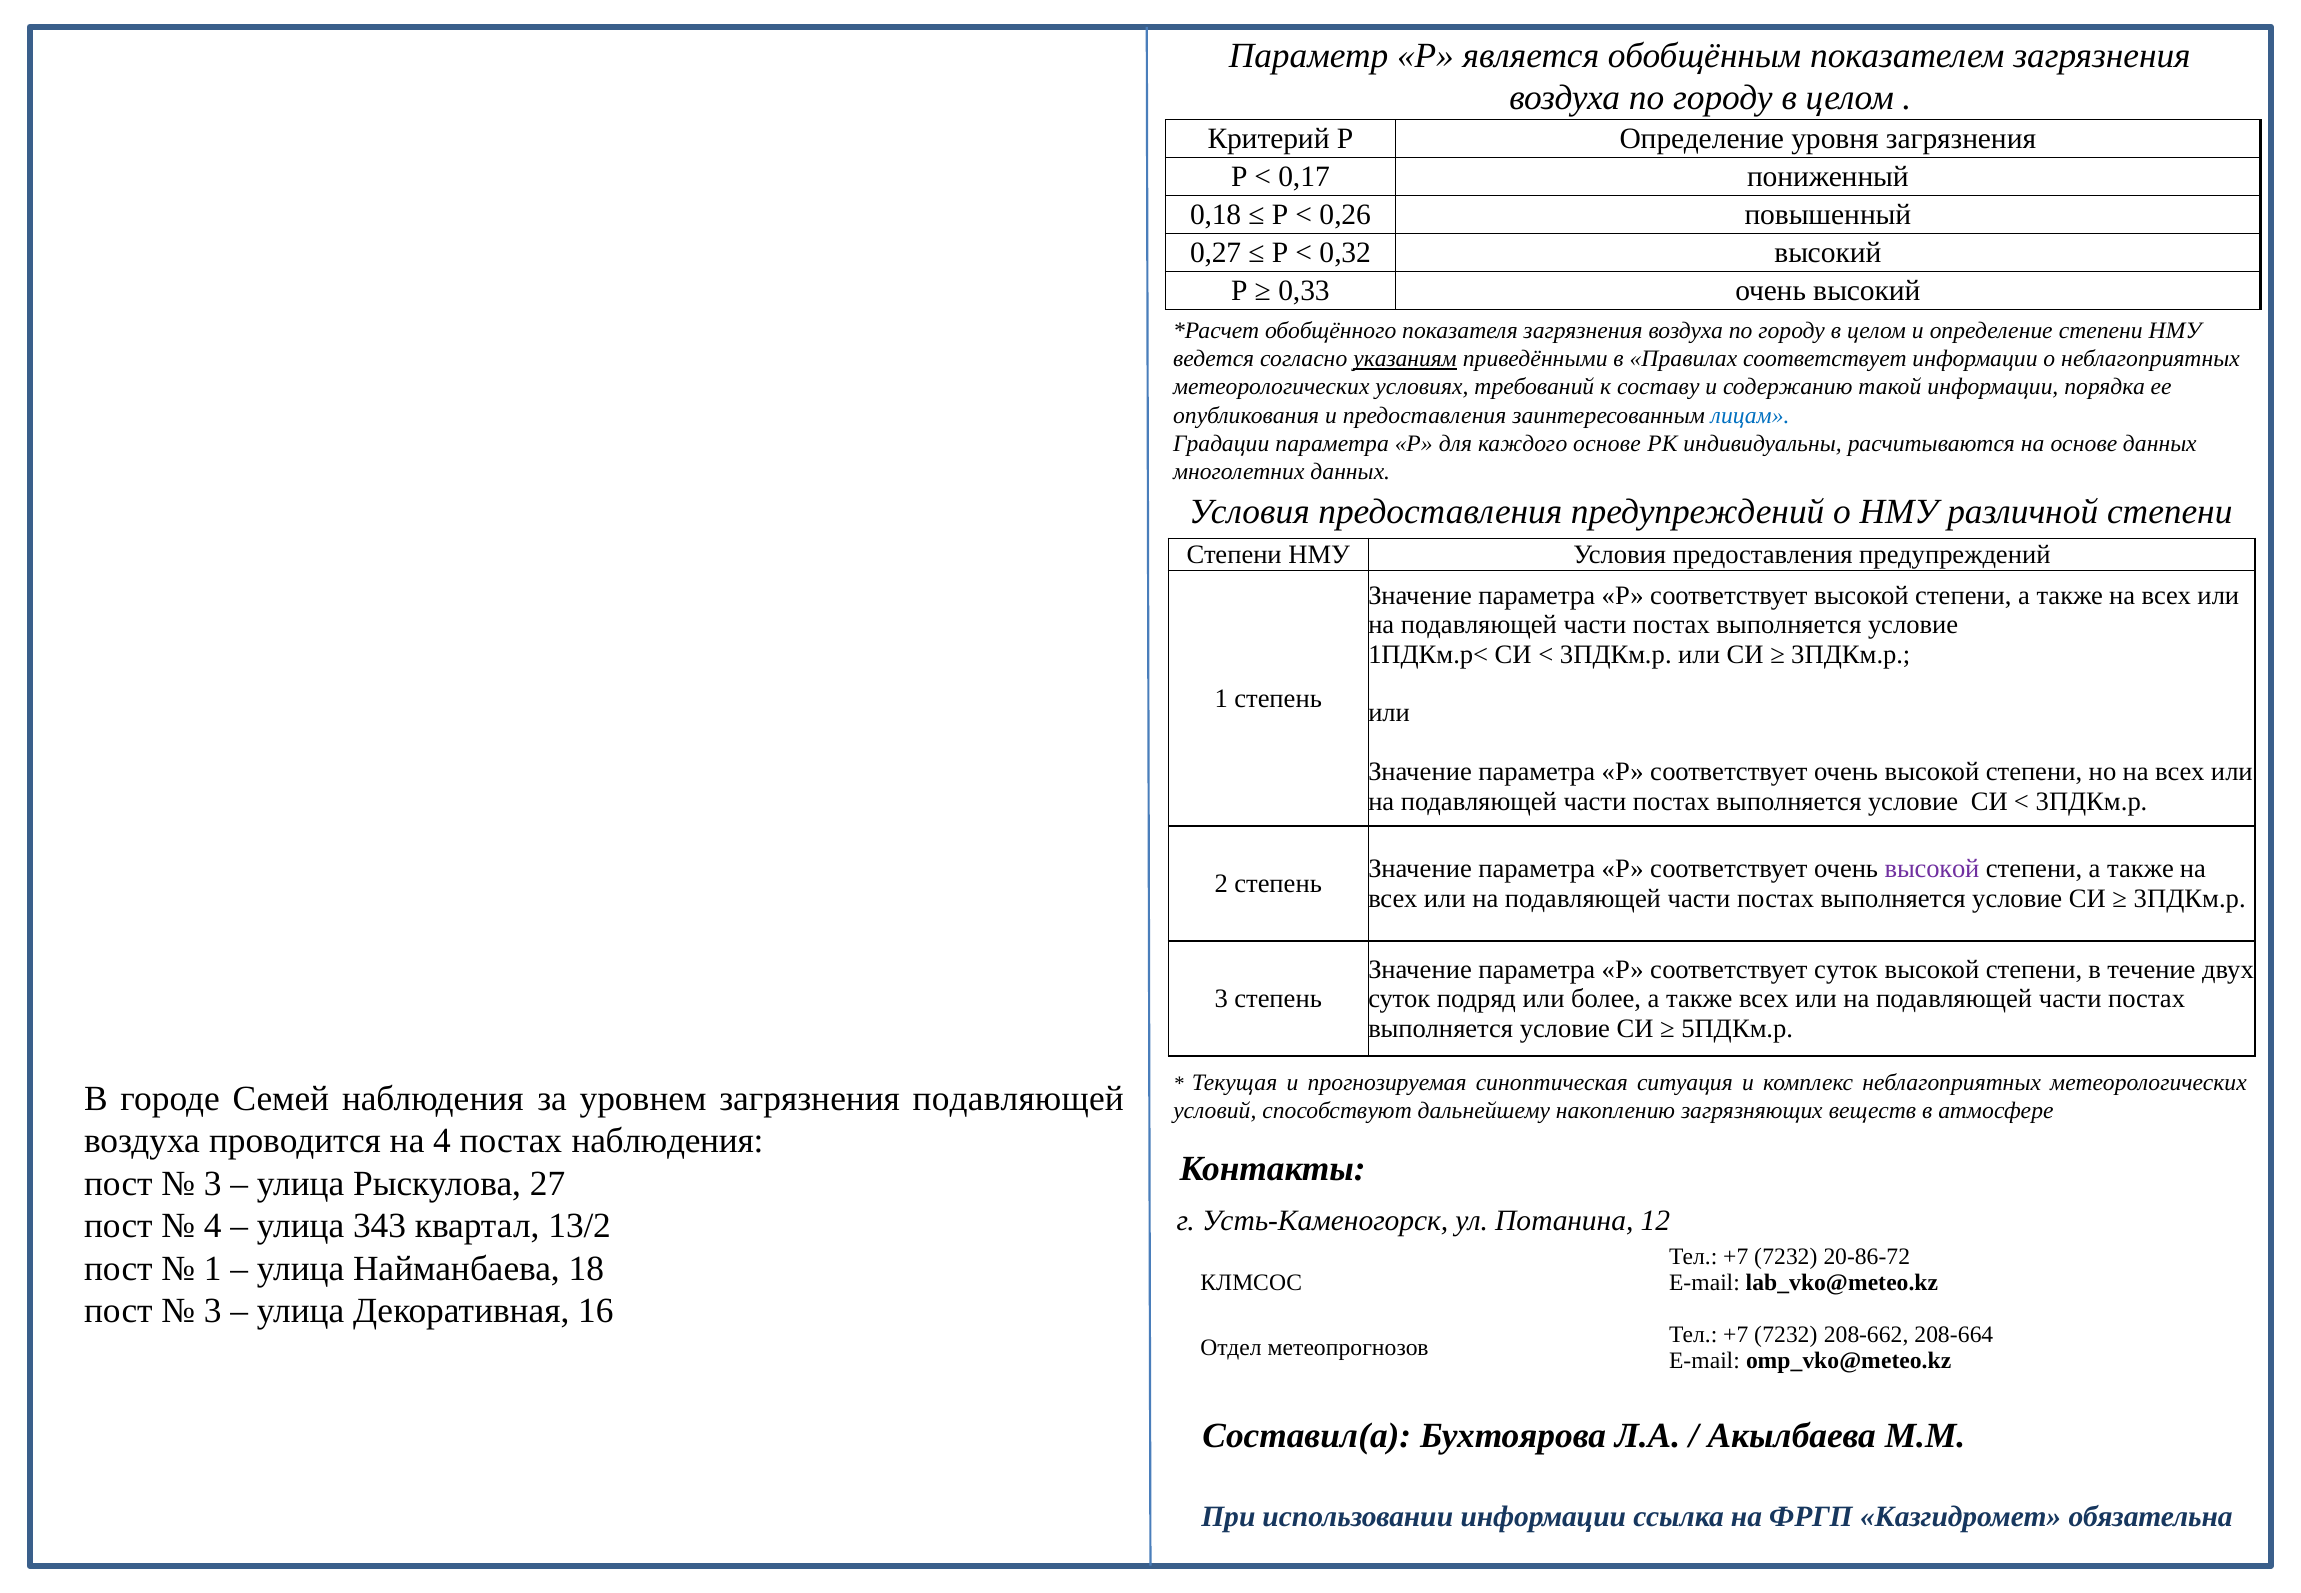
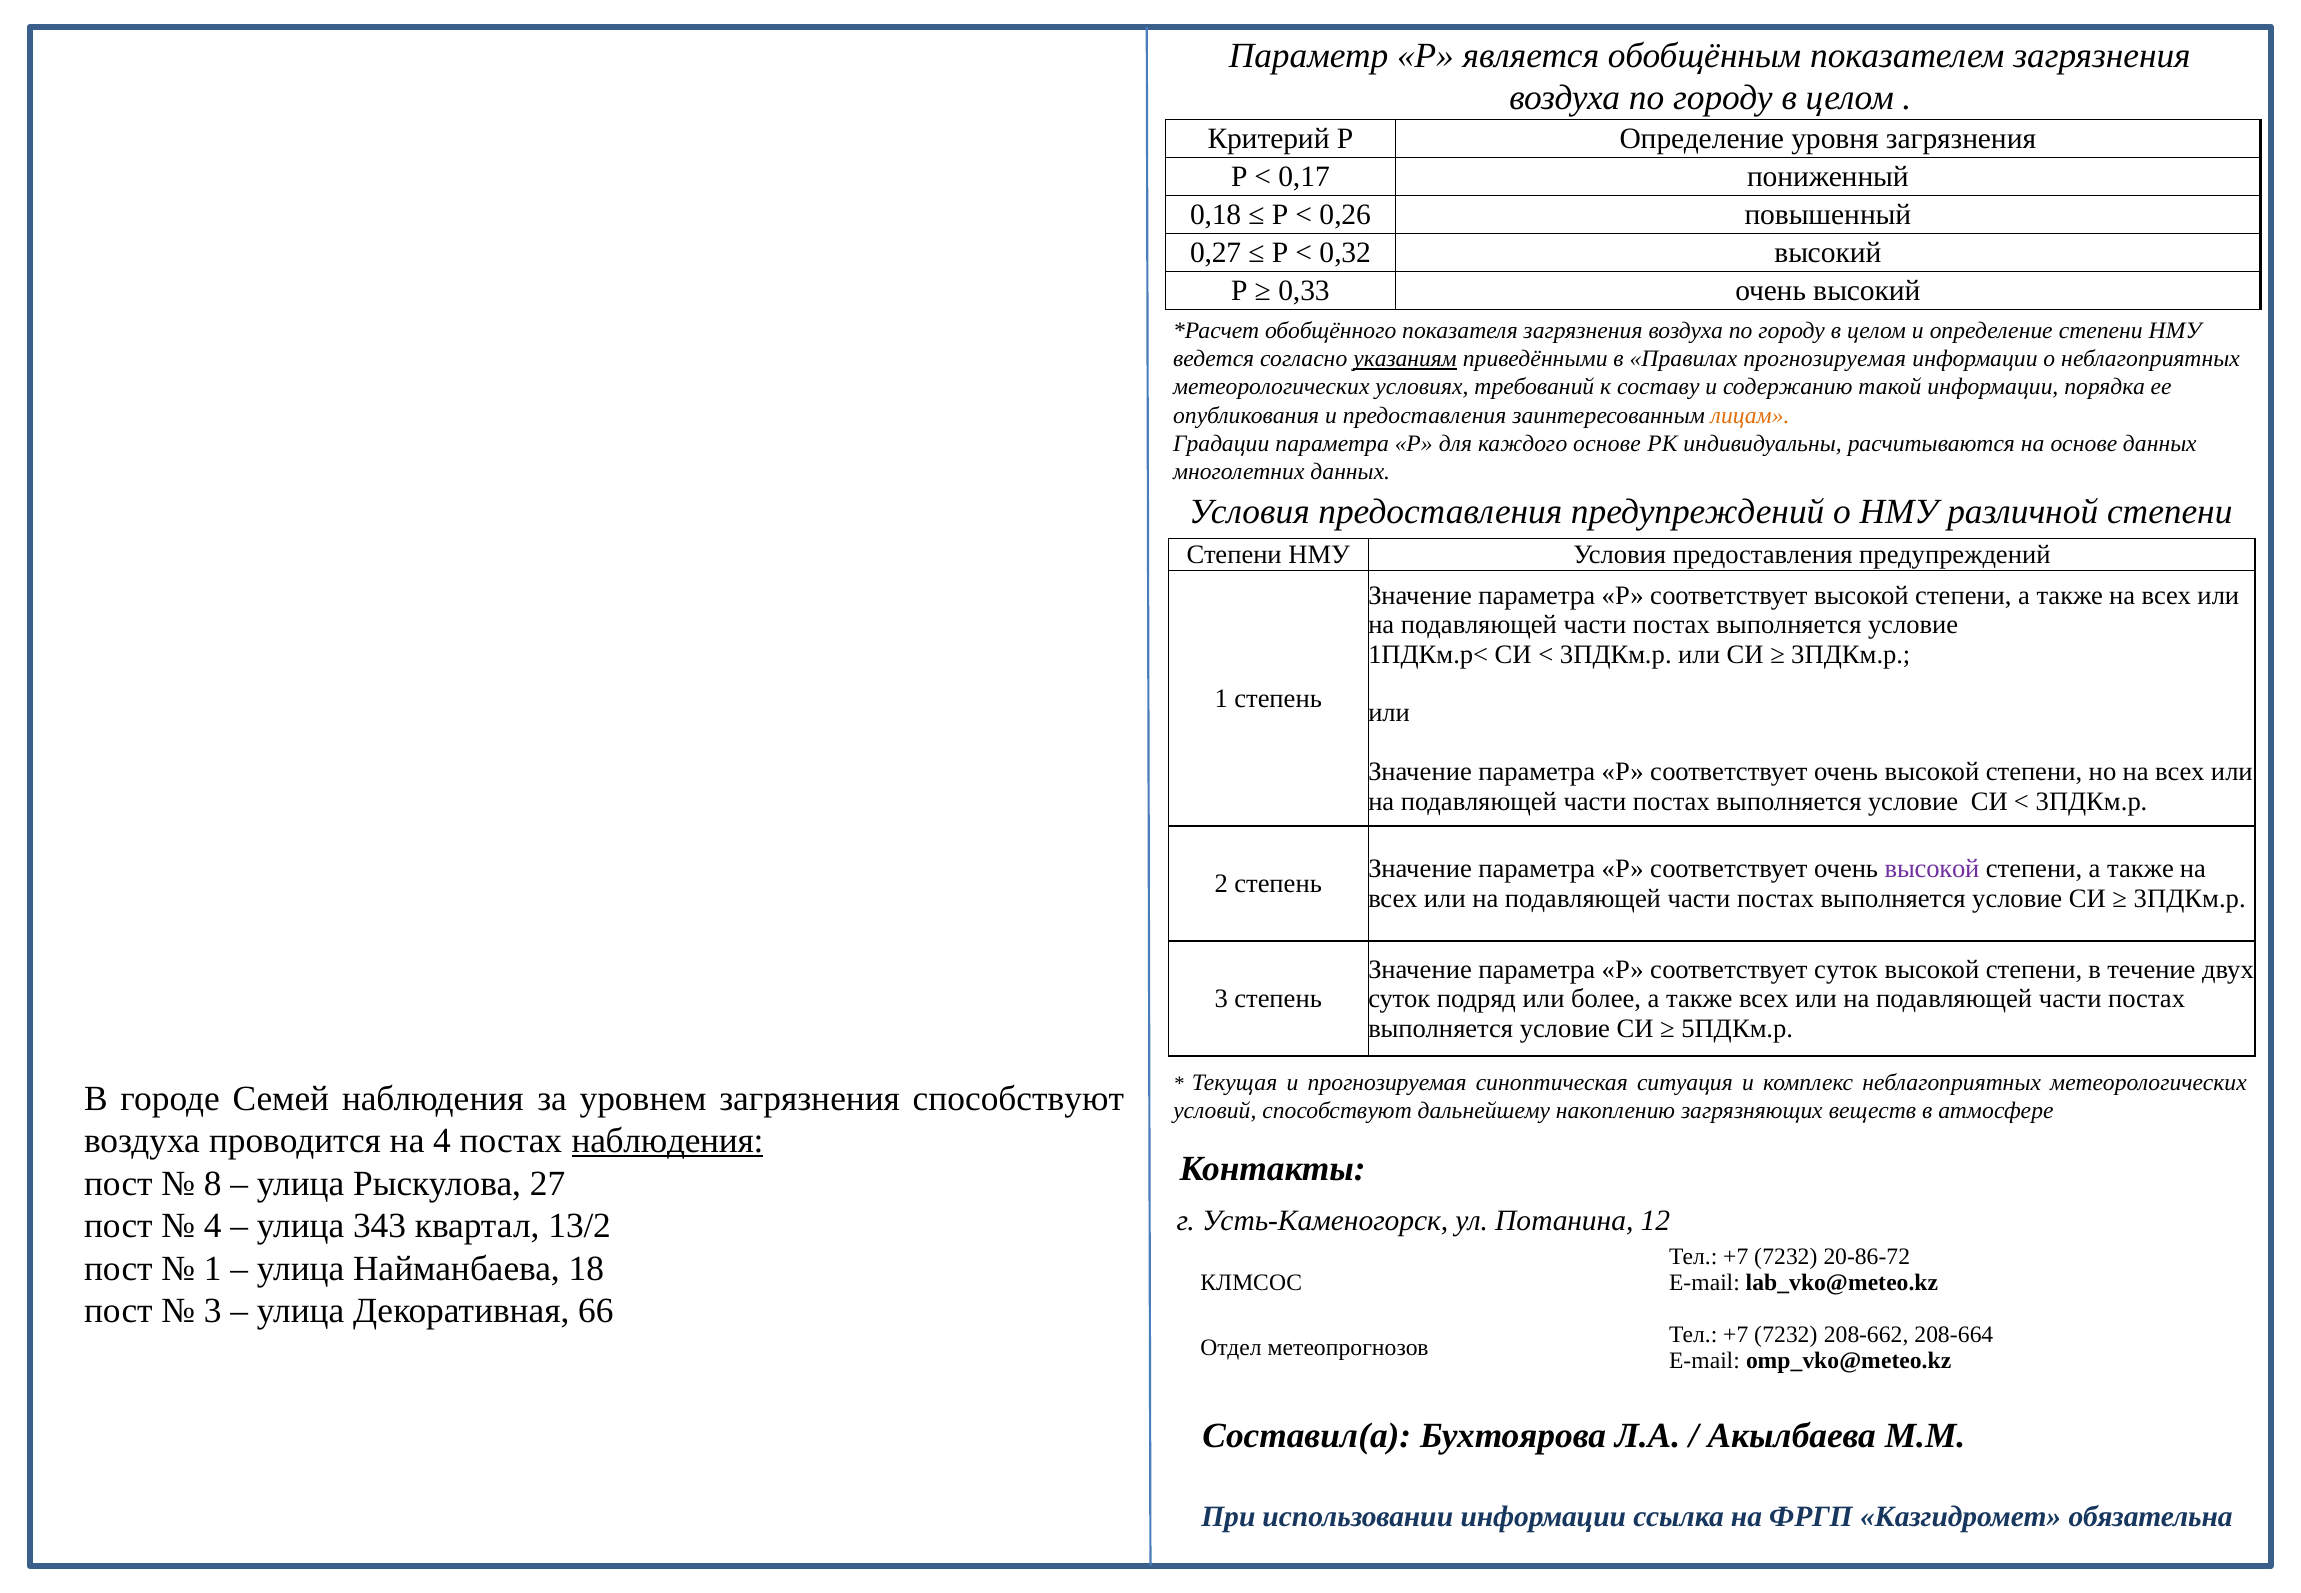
Правилах соответствует: соответствует -> прогнозируемая
лицам colour: blue -> orange
загрязнения подавляющей: подавляющей -> способствуют
наблюдения at (667, 1141) underline: none -> present
3 at (213, 1184): 3 -> 8
16: 16 -> 66
